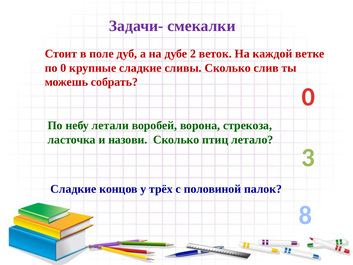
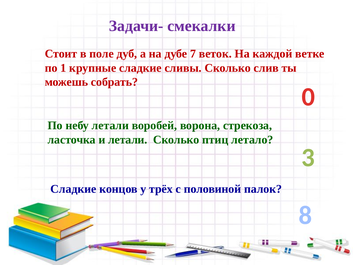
2: 2 -> 7
по 0: 0 -> 1
и назови: назови -> летали
